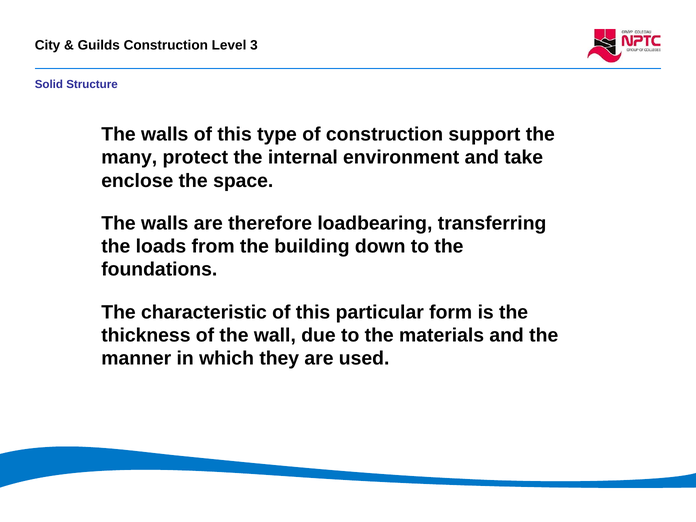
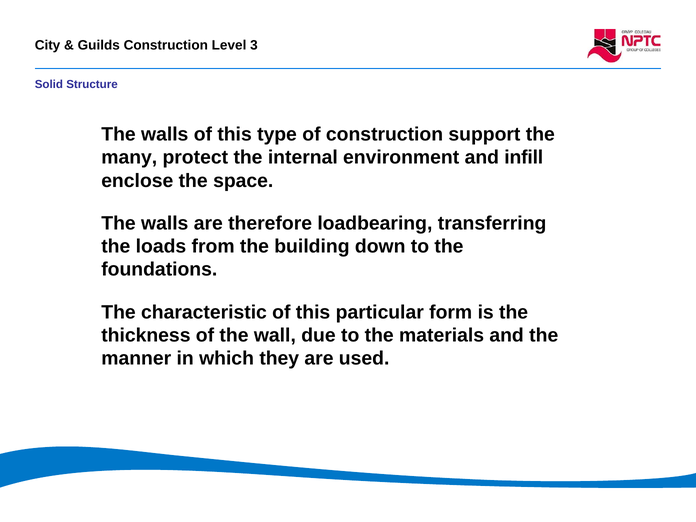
take: take -> infill
